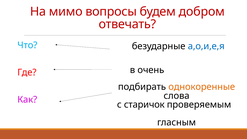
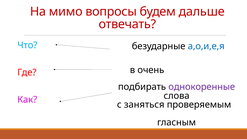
добром: добром -> дальше
однокоренные colour: orange -> purple
старичок: старичок -> заняться
